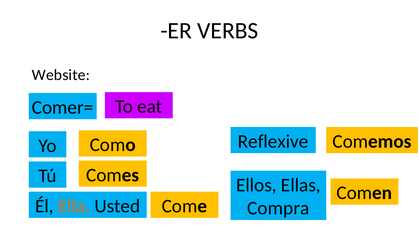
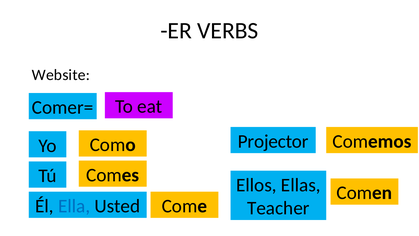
Reflexive: Reflexive -> Projector
Ella colour: orange -> blue
Compra: Compra -> Teacher
